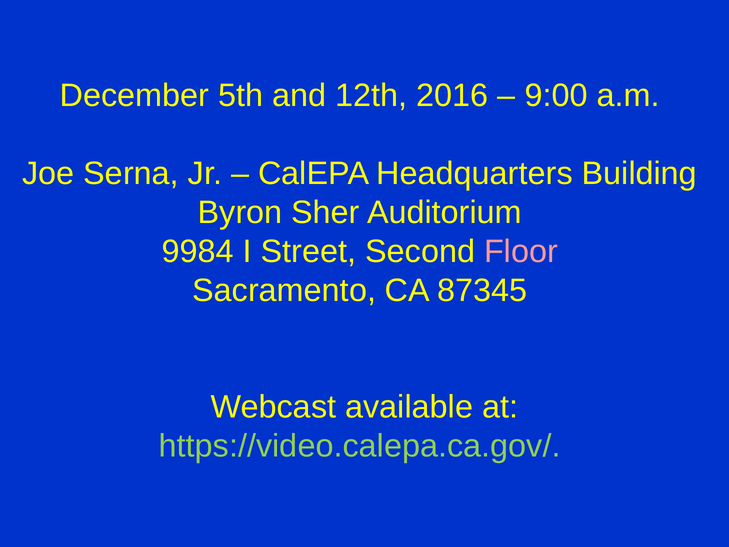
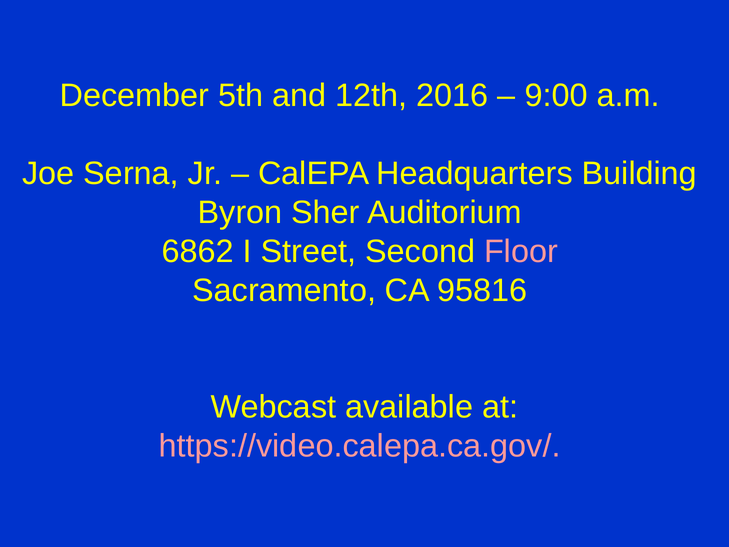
9984: 9984 -> 6862
87345: 87345 -> 95816
https://video.calepa.ca.gov/ colour: light green -> pink
